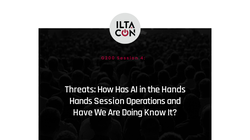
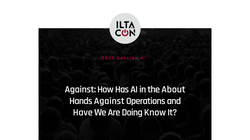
Threats at (80, 90): Threats -> Against
the Hands: Hands -> About
Hands Session: Session -> Against
